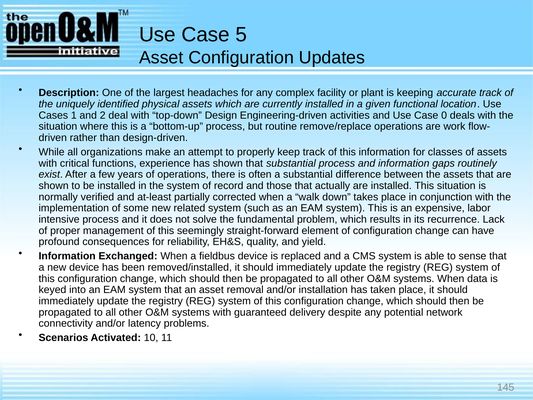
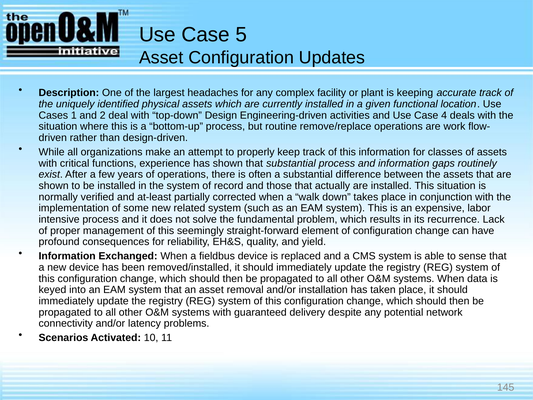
0: 0 -> 4
